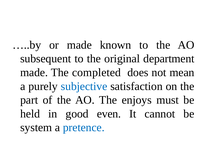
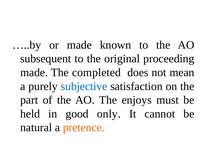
department: department -> proceeding
even: even -> only
system: system -> natural
pretence colour: blue -> orange
